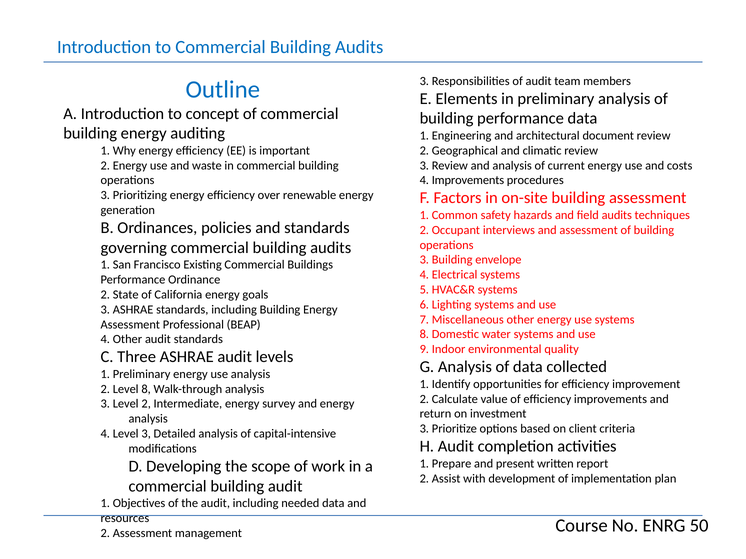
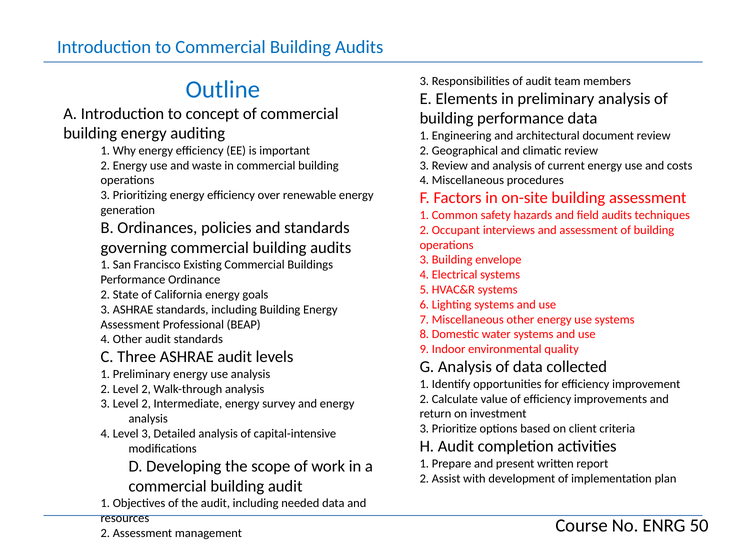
4 Improvements: Improvements -> Miscellaneous
2 Level 8: 8 -> 2
